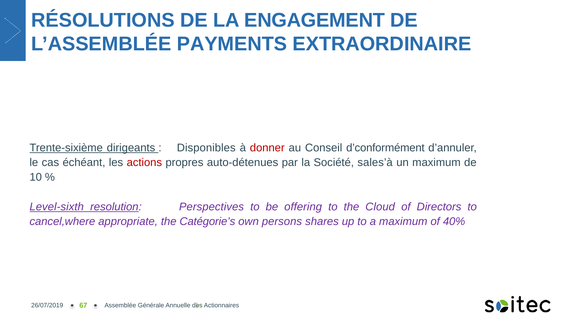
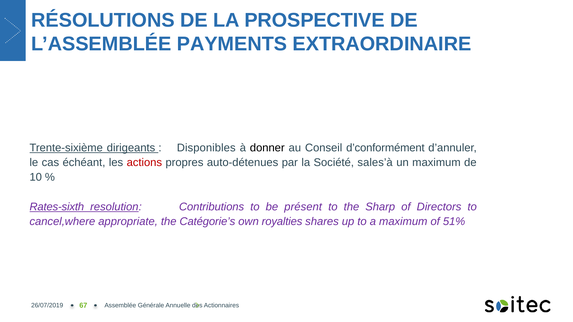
ENGAGEMENT: ENGAGEMENT -> PROSPECTIVE
donner colour: red -> black
Level-sixth: Level-sixth -> Rates-sixth
Perspectives: Perspectives -> Contributions
offering: offering -> présent
Cloud: Cloud -> Sharp
persons: persons -> royalties
40%: 40% -> 51%
